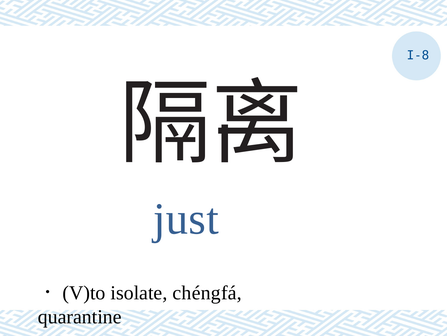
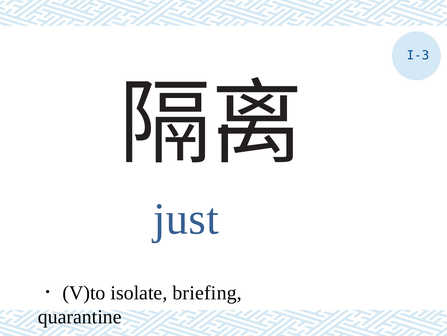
I-8: I-8 -> I-3
chéngfá: chéngfá -> briefing
